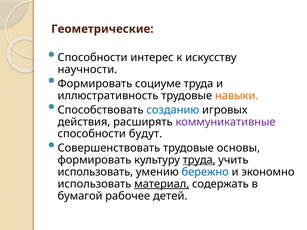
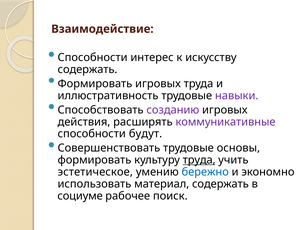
Геометрические: Геометрические -> Взаимодействие
научности at (87, 70): научности -> содержать
Формировать социуме: социуме -> игровых
навыки colour: orange -> purple
созданию colour: blue -> purple
использовать at (95, 172): использовать -> эстетическое
материал underline: present -> none
бумагой: бумагой -> социуме
детей: детей -> поиск
